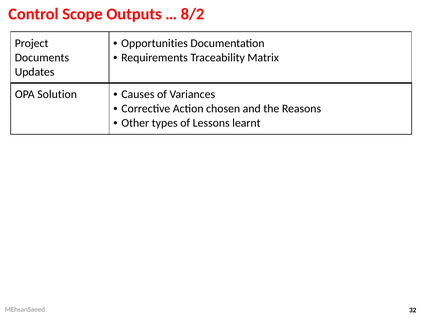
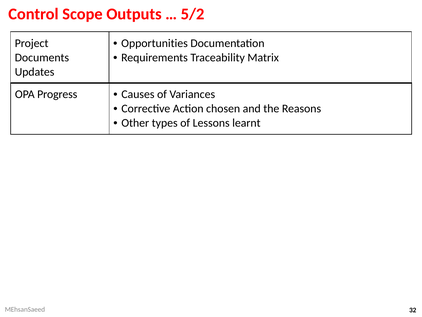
8/2: 8/2 -> 5/2
Solution: Solution -> Progress
